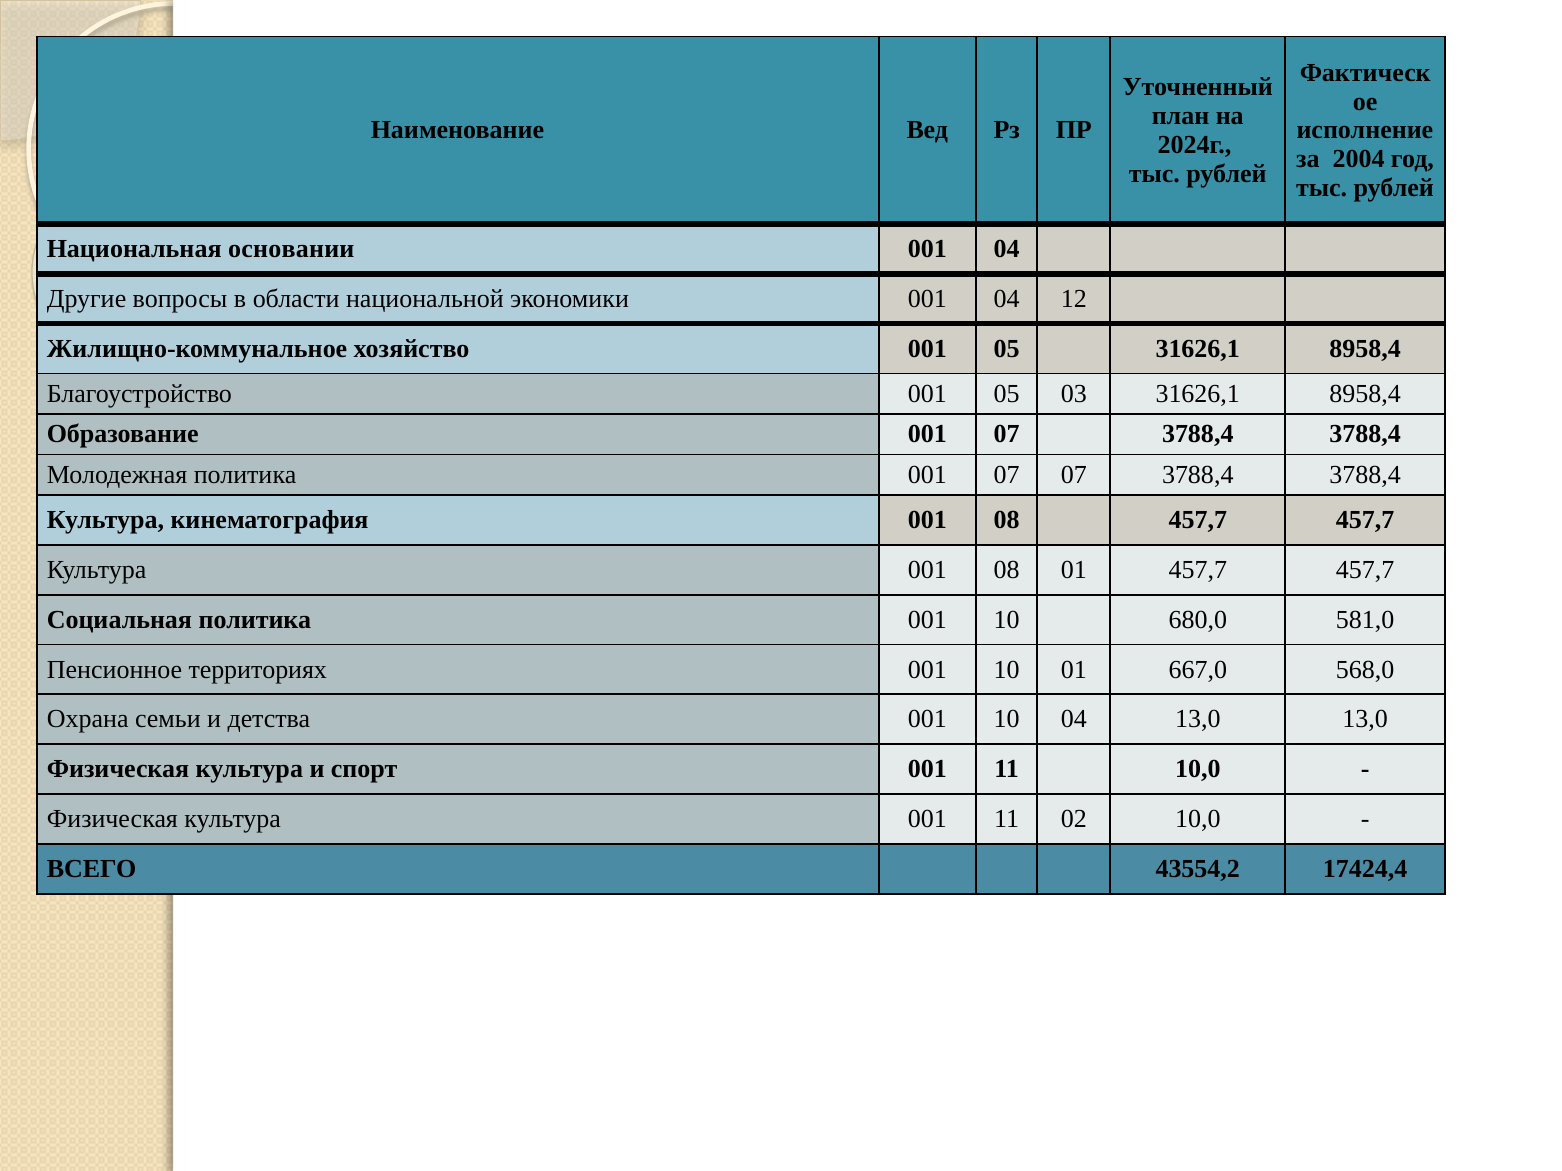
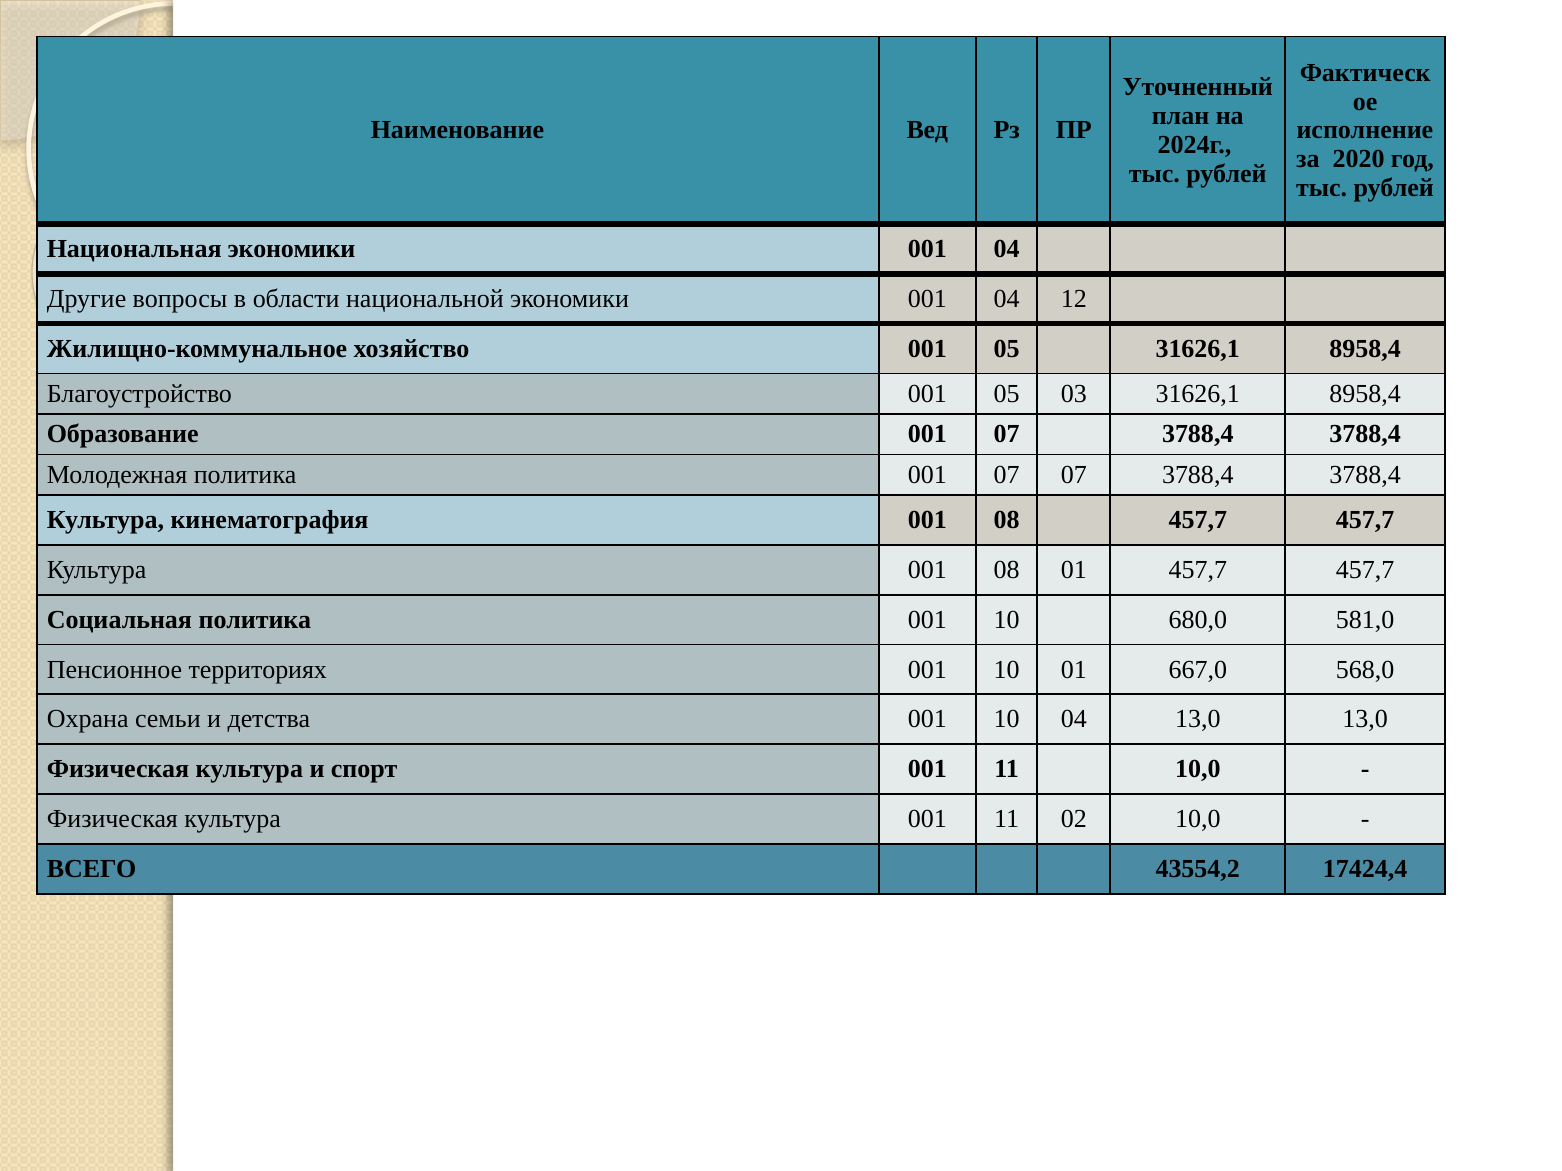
2004: 2004 -> 2020
Национальная основании: основании -> экономики
